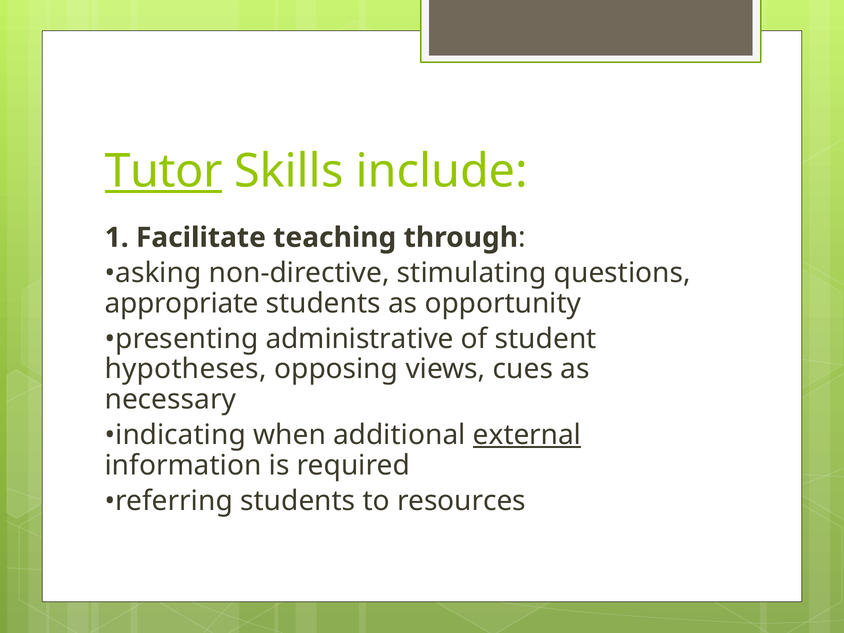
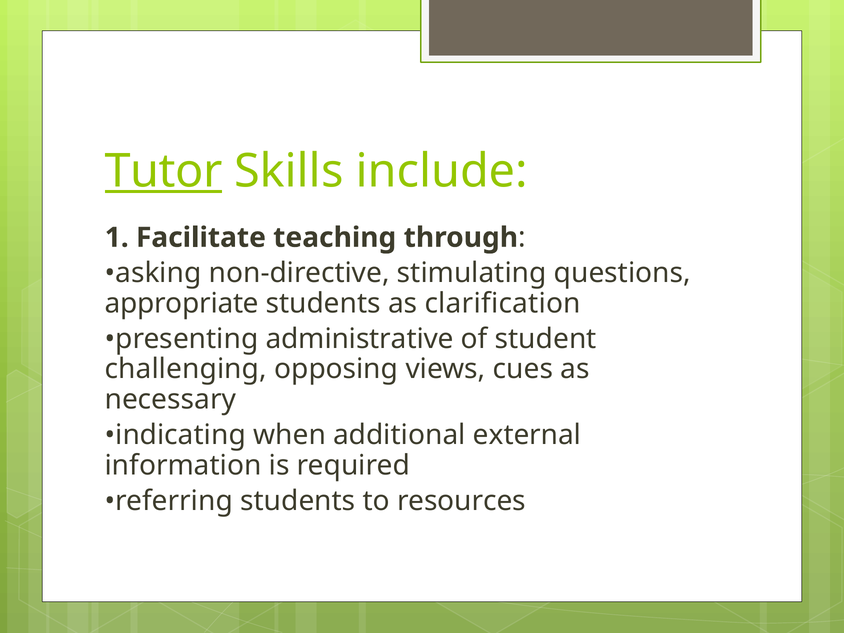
opportunity: opportunity -> clarification
hypotheses: hypotheses -> challenging
external underline: present -> none
